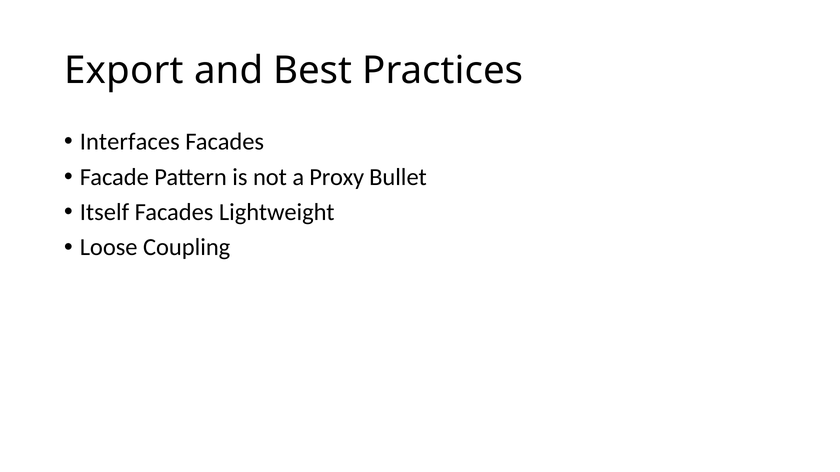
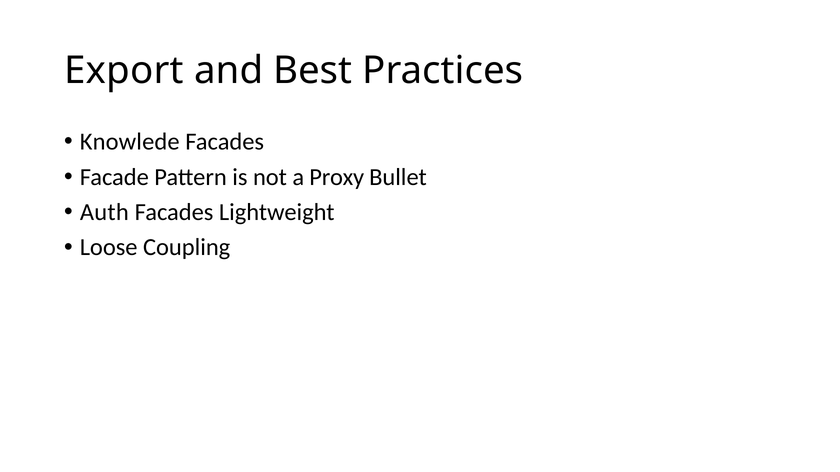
Interfaces: Interfaces -> Knowlede
Itself: Itself -> Auth
